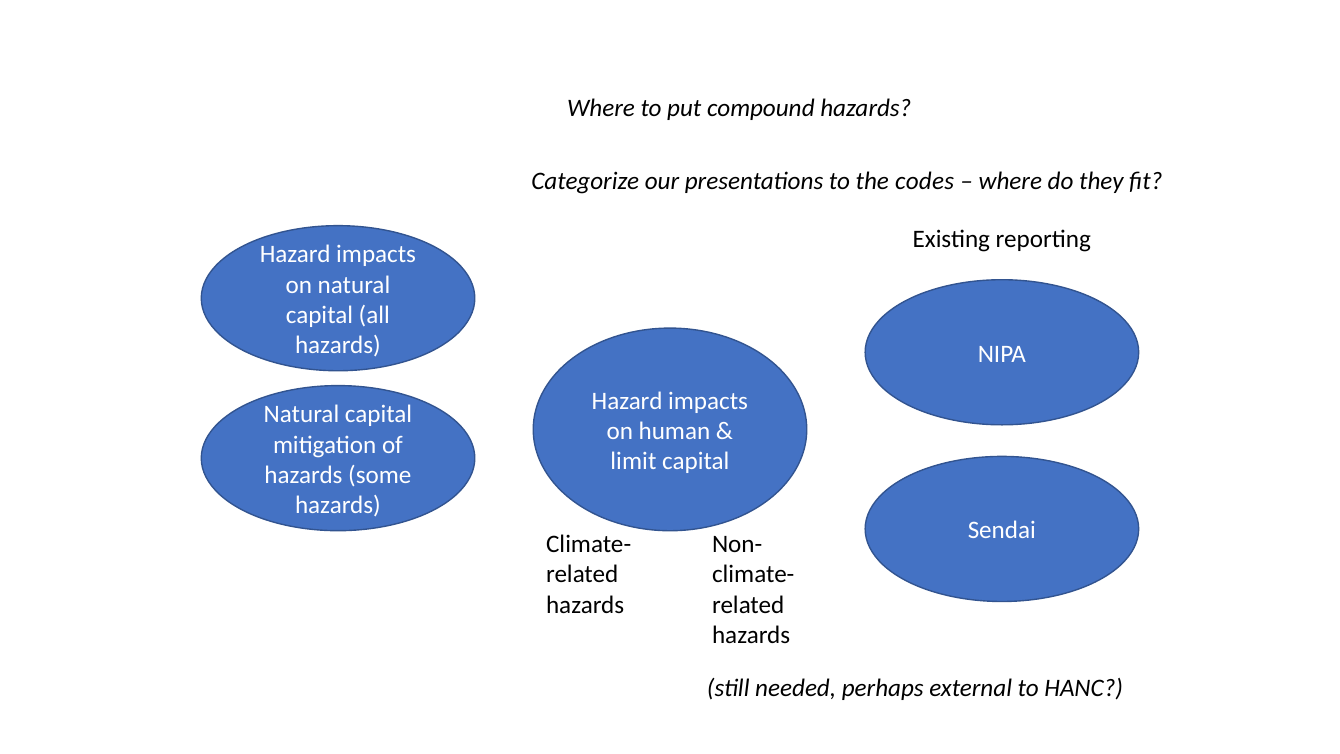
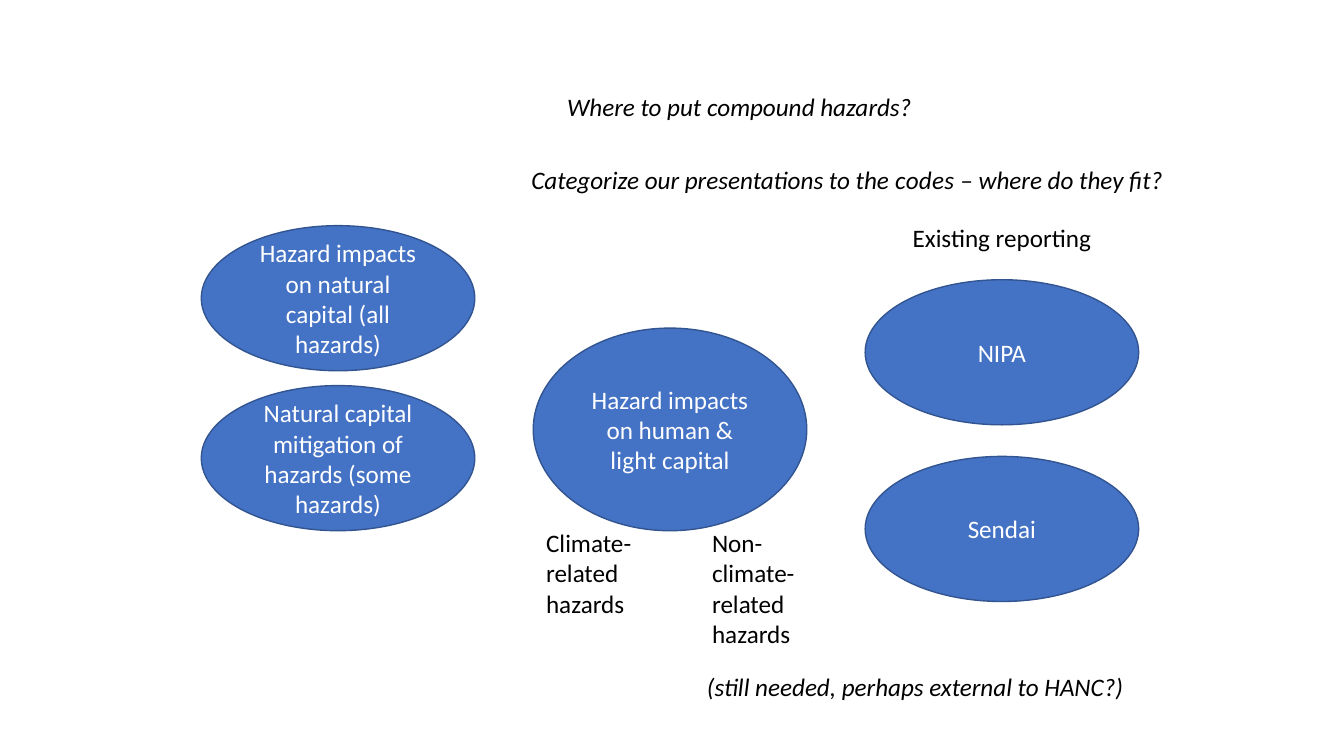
limit: limit -> light
